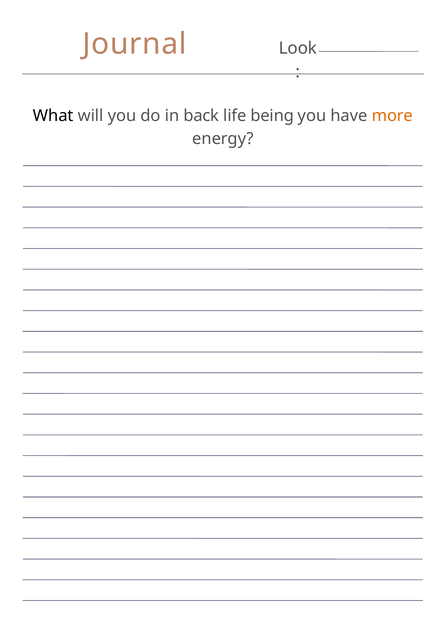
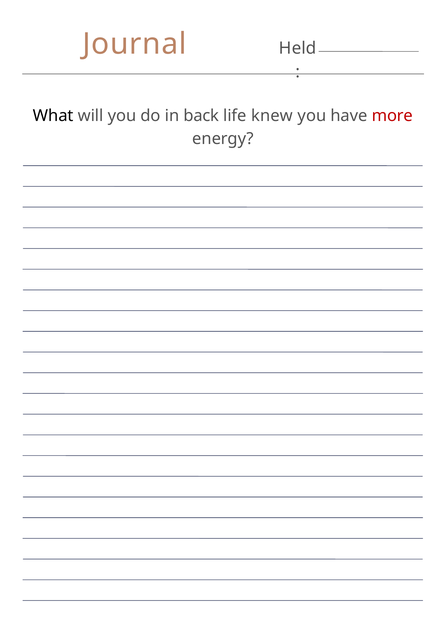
Look: Look -> Held
being: being -> knew
more colour: orange -> red
